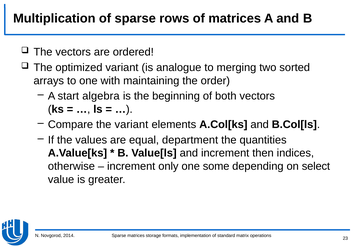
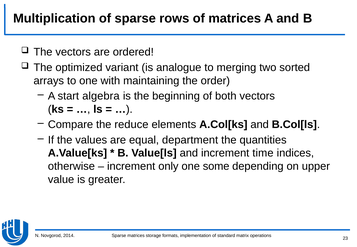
the variant: variant -> reduce
then: then -> time
select: select -> upper
